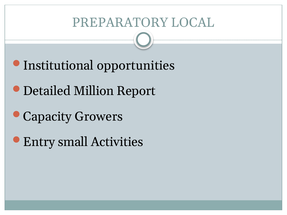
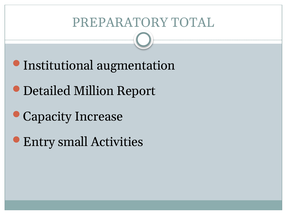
LOCAL: LOCAL -> TOTAL
opportunities: opportunities -> augmentation
Growers: Growers -> Increase
